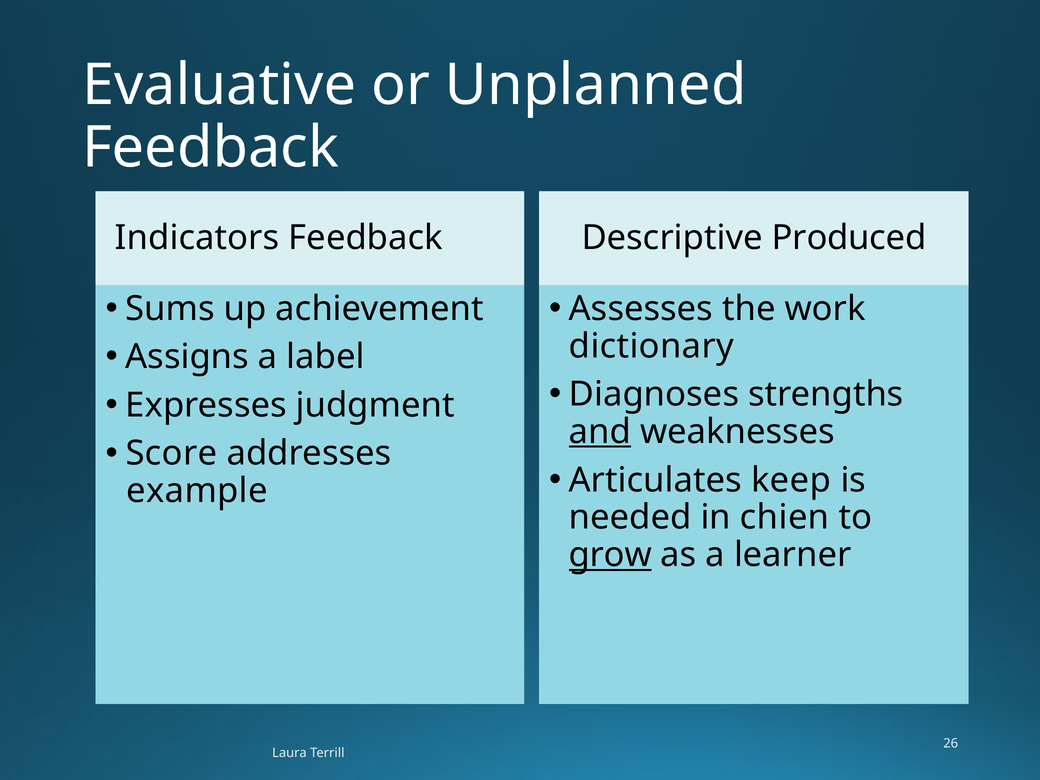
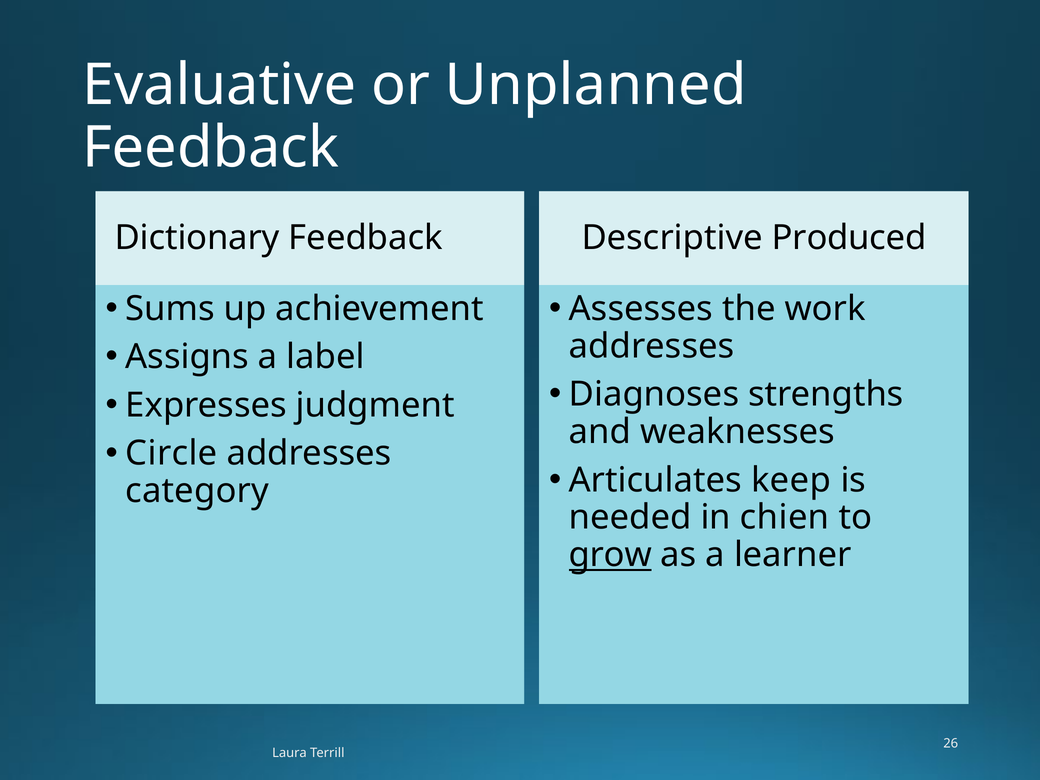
Indicators: Indicators -> Dictionary
dictionary at (651, 346): dictionary -> addresses
and underline: present -> none
Score: Score -> Circle
example: example -> category
